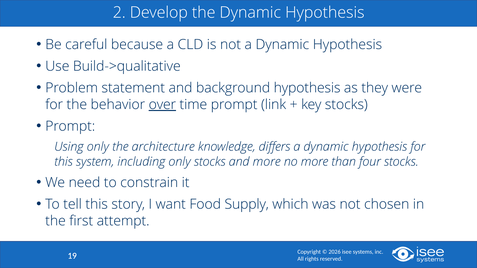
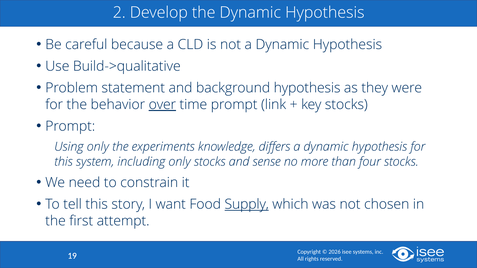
architecture: architecture -> experiments
and more: more -> sense
Supply underline: none -> present
